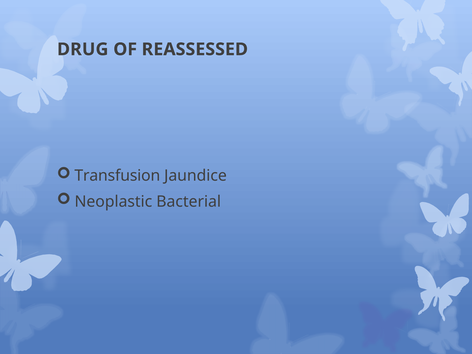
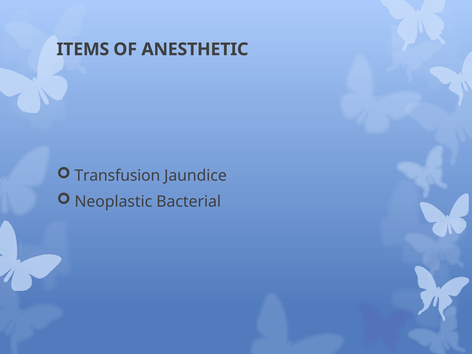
DRUG: DRUG -> ITEMS
REASSESSED: REASSESSED -> ANESTHETIC
